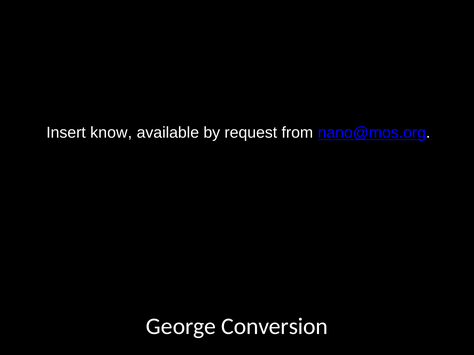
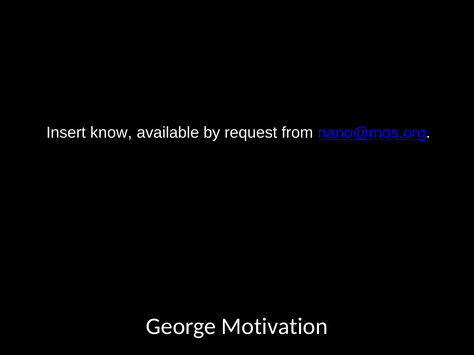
Conversion: Conversion -> Motivation
